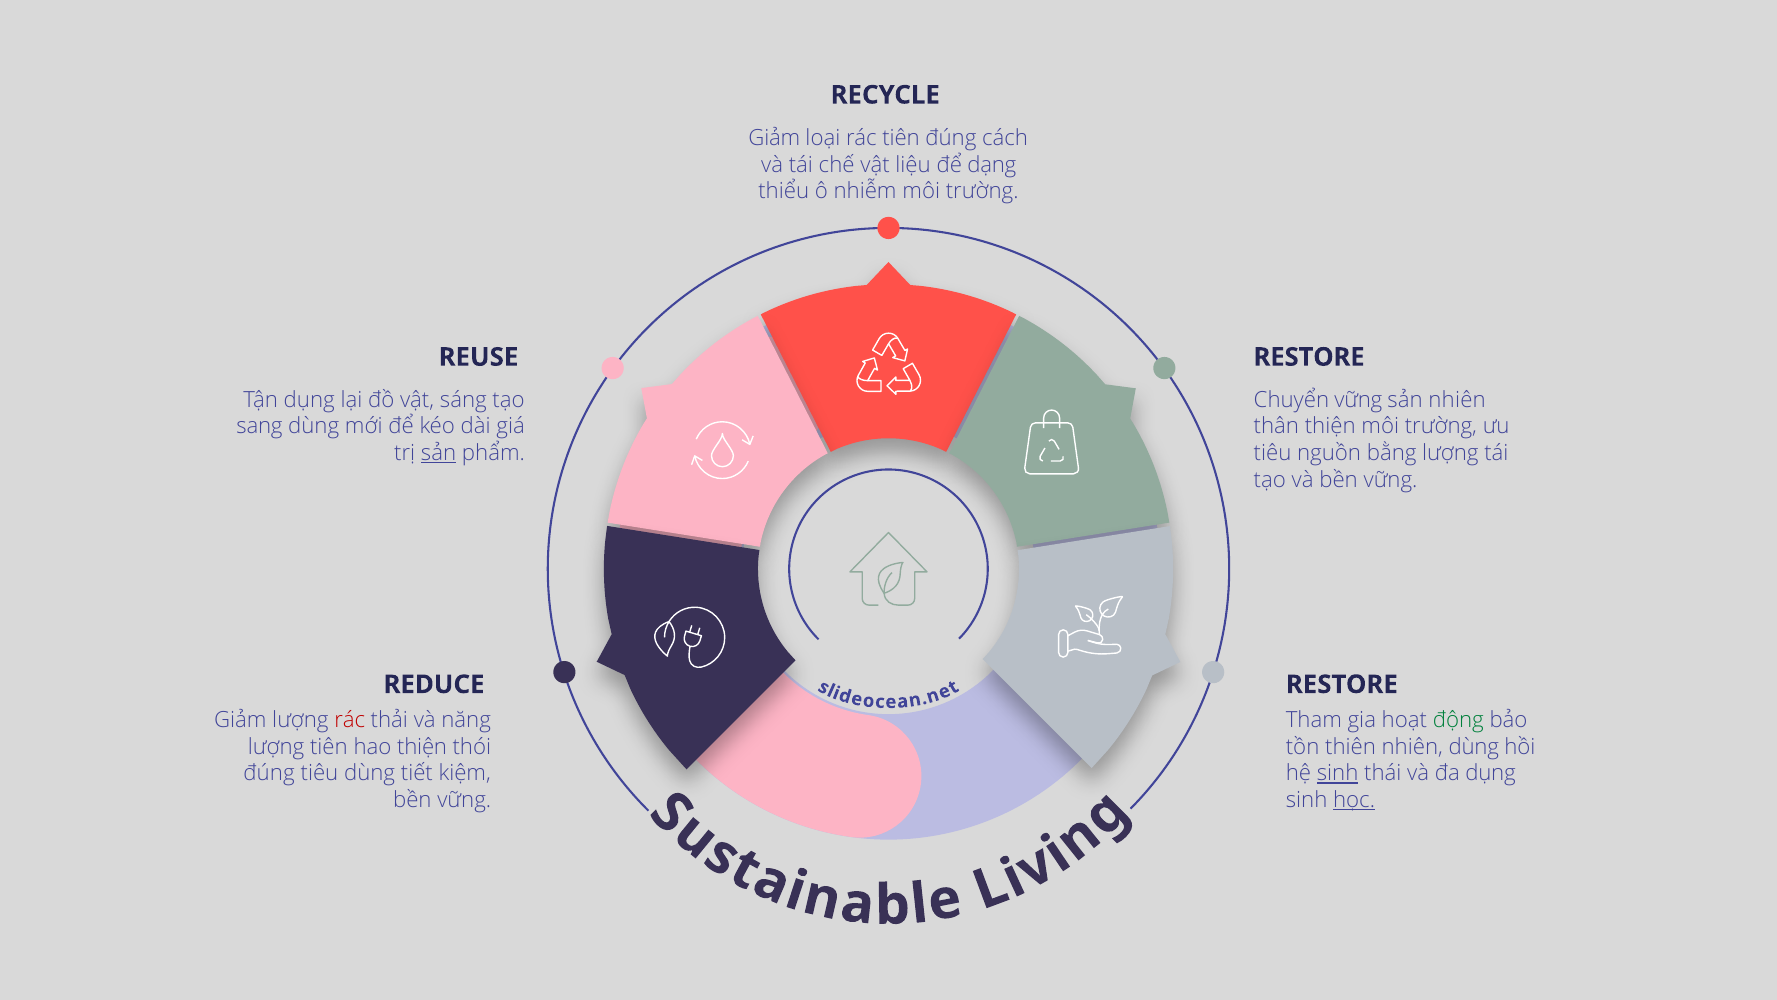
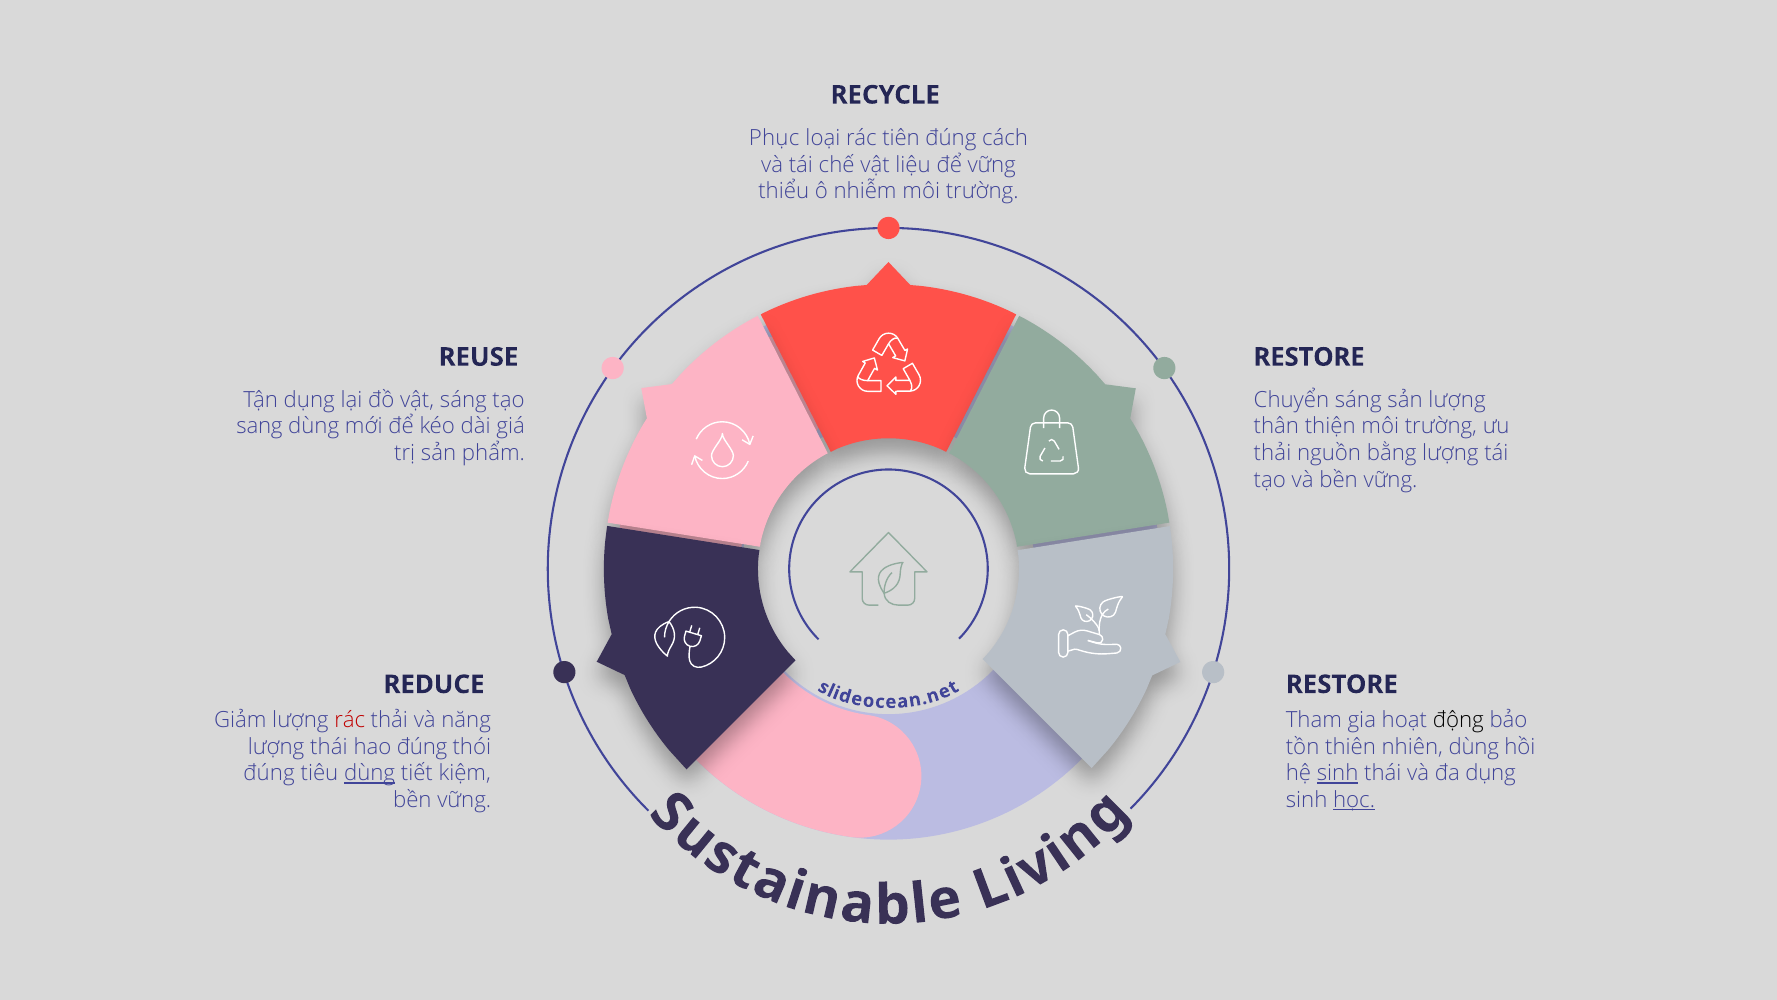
Giảm at (774, 138): Giảm -> Phục
để dạng: dạng -> vững
Chuyển vững: vững -> sáng
sản nhiên: nhiên -> lượng
sản at (439, 453) underline: present -> none
tiêu at (1273, 453): tiêu -> thải
động colour: green -> black
lượng tiên: tiên -> thái
hao thiện: thiện -> đúng
dùng at (370, 773) underline: none -> present
